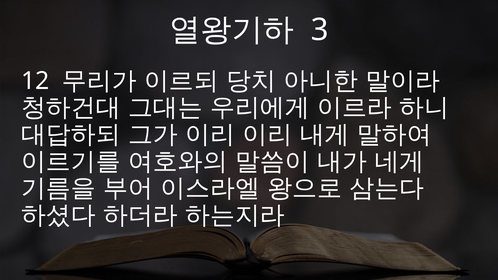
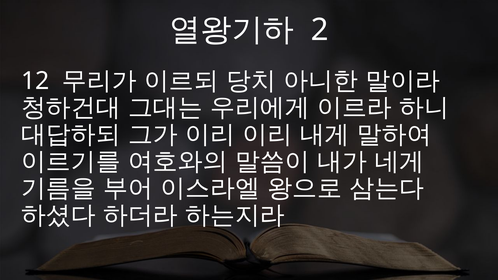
3: 3 -> 2
